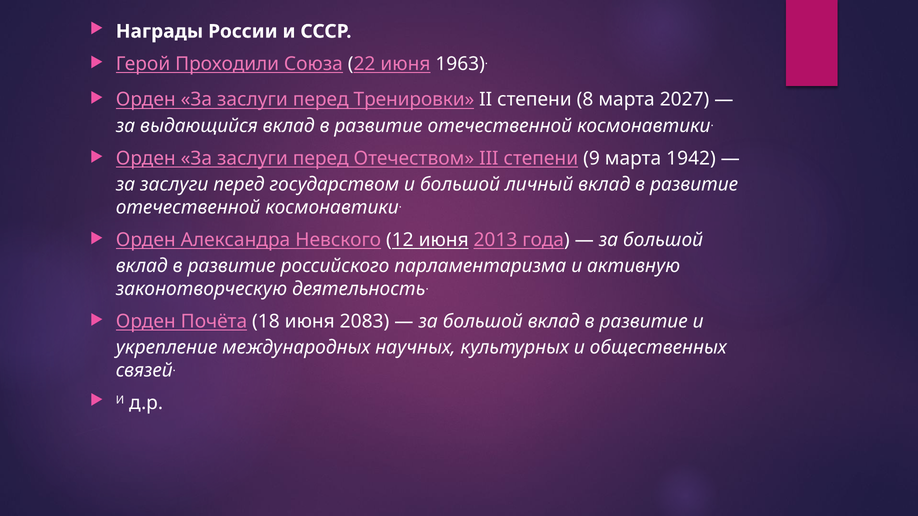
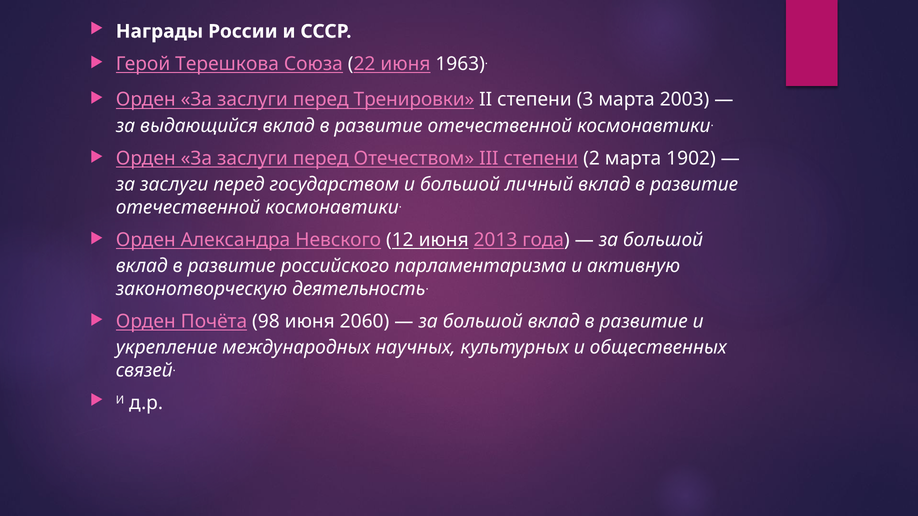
Проходили: Проходили -> Терешкова
8: 8 -> 3
2027: 2027 -> 2003
9: 9 -> 2
1942: 1942 -> 1902
18: 18 -> 98
2083: 2083 -> 2060
